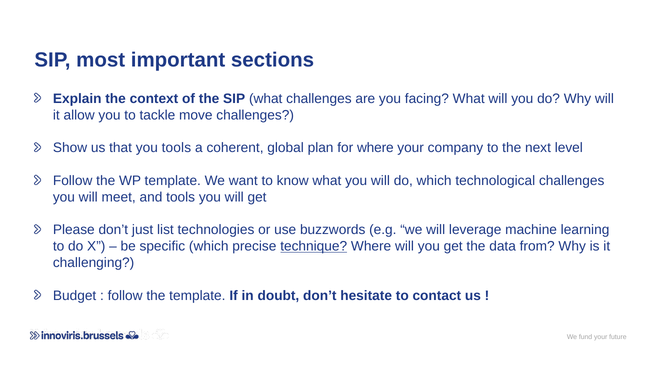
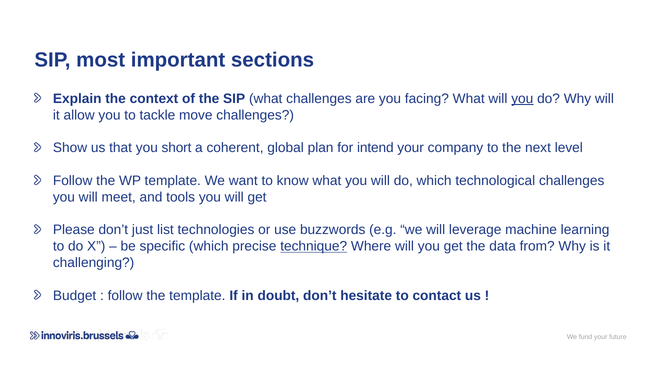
you at (522, 99) underline: none -> present
you tools: tools -> short
for where: where -> intend
